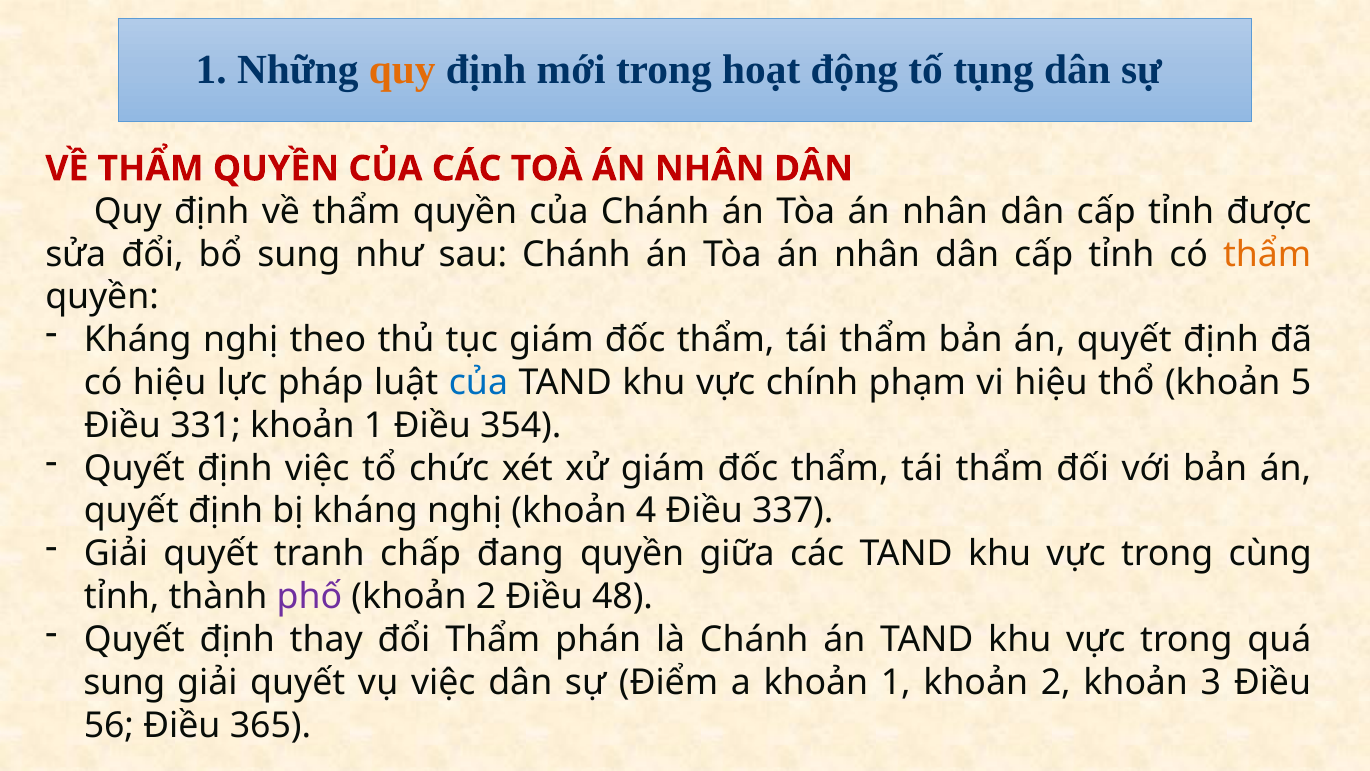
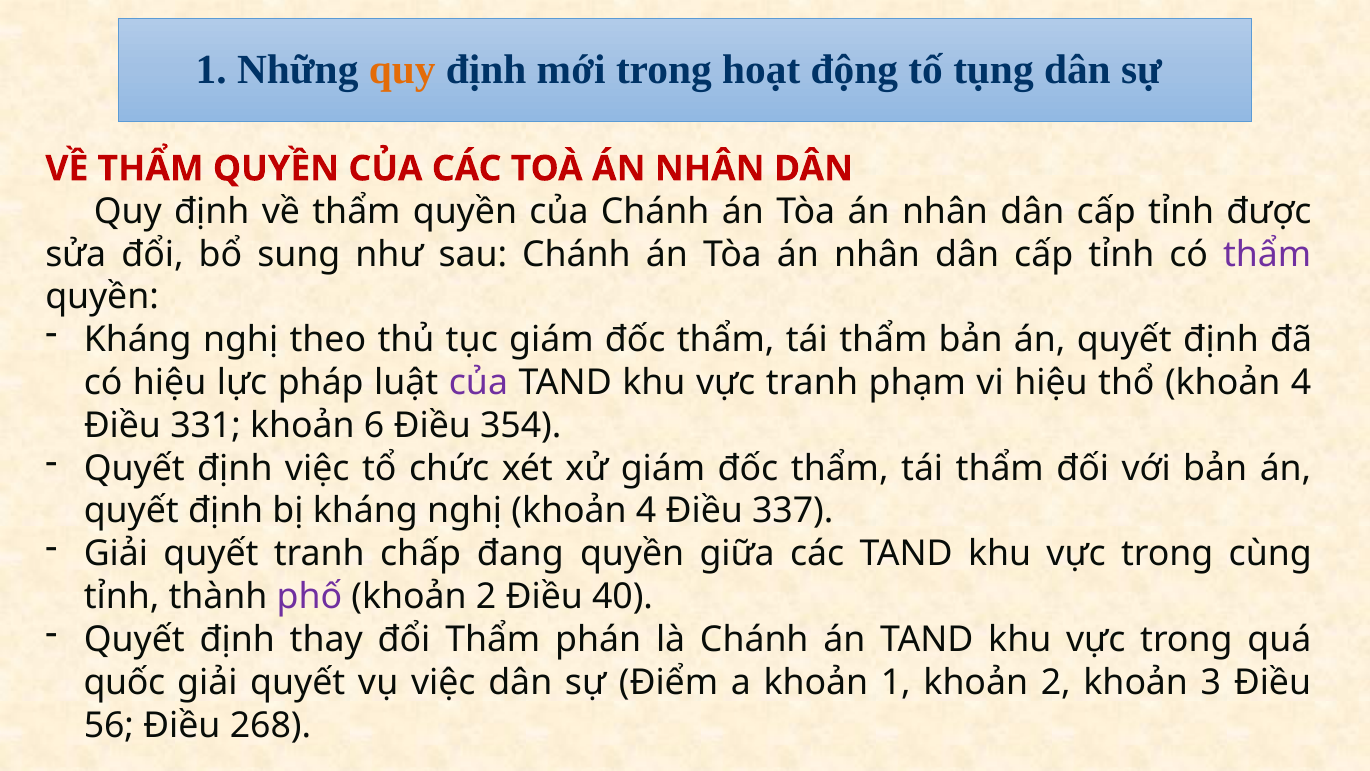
thẩm at (1267, 254) colour: orange -> purple
của at (478, 383) colour: blue -> purple
vực chính: chính -> tranh
thổ khoản 5: 5 -> 4
331 khoản 1: 1 -> 6
48: 48 -> 40
sung at (124, 682): sung -> quốc
365: 365 -> 268
